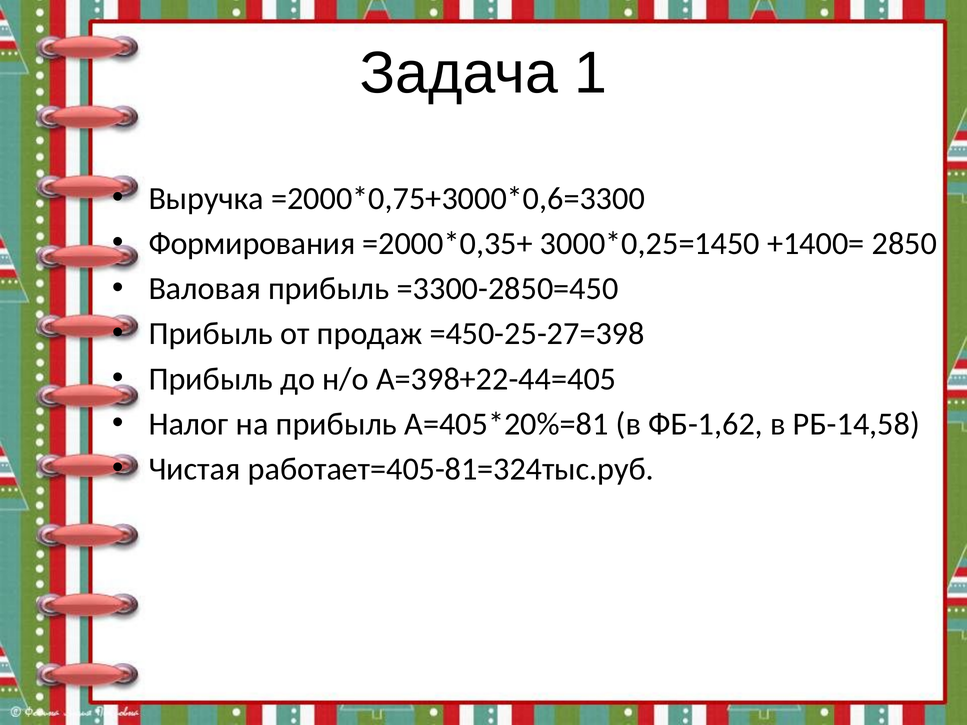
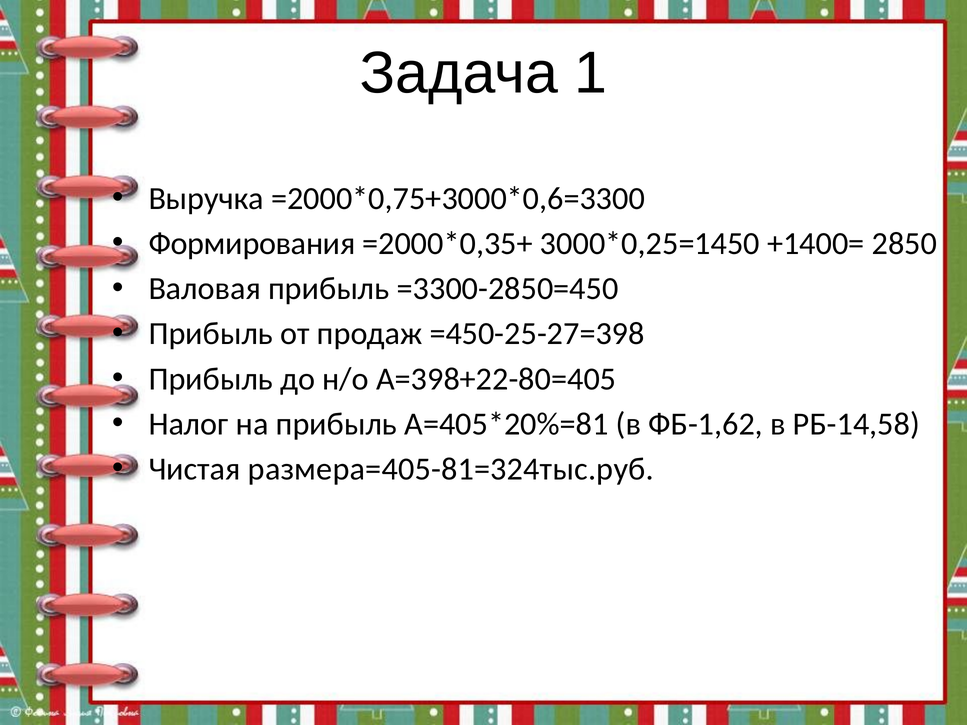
А=398+22-44=405: А=398+22-44=405 -> А=398+22-80=405
работает=405-81=324тыс.руб: работает=405-81=324тыс.руб -> размера=405-81=324тыс.руб
